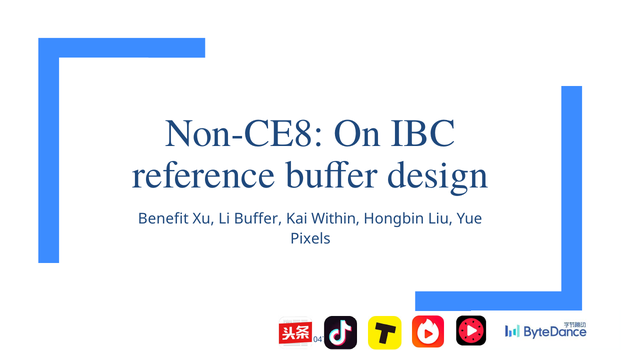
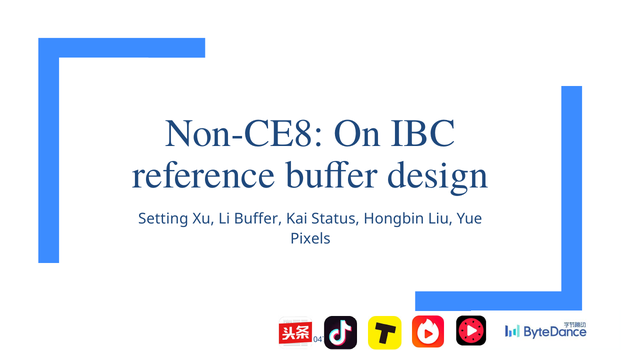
Benefit: Benefit -> Setting
Within: Within -> Status
